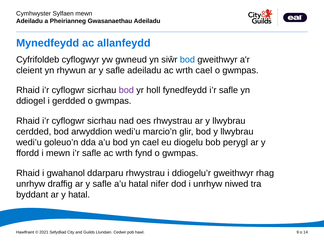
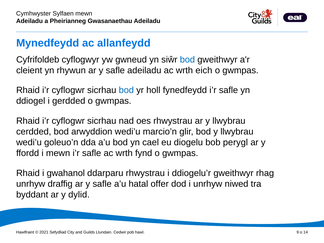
wrth cael: cael -> eich
bod at (126, 90) colour: purple -> blue
nifer: nifer -> offer
y hatal: hatal -> dylid
